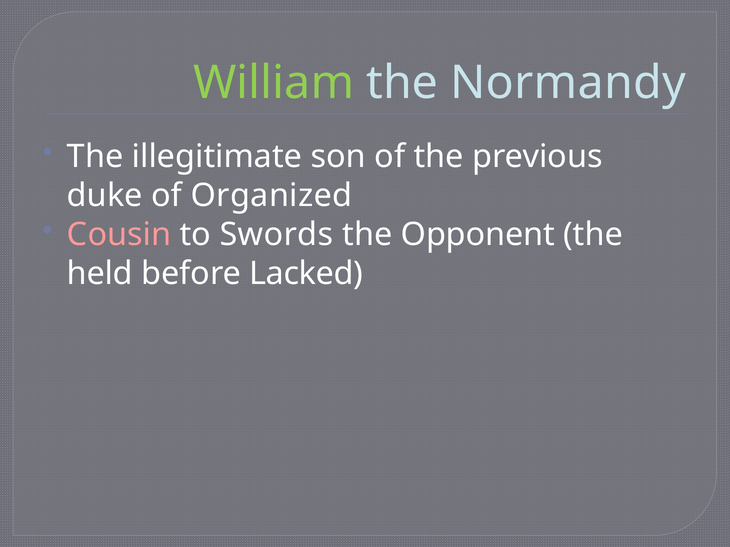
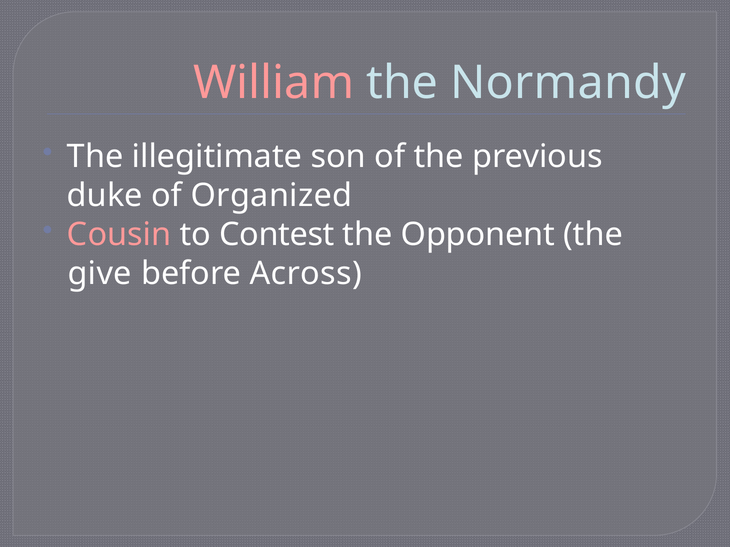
William colour: light green -> pink
Swords: Swords -> Contest
held: held -> give
Lacked: Lacked -> Across
